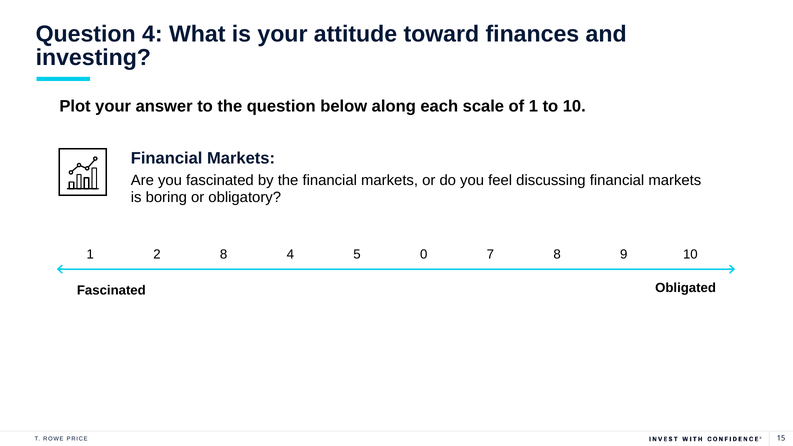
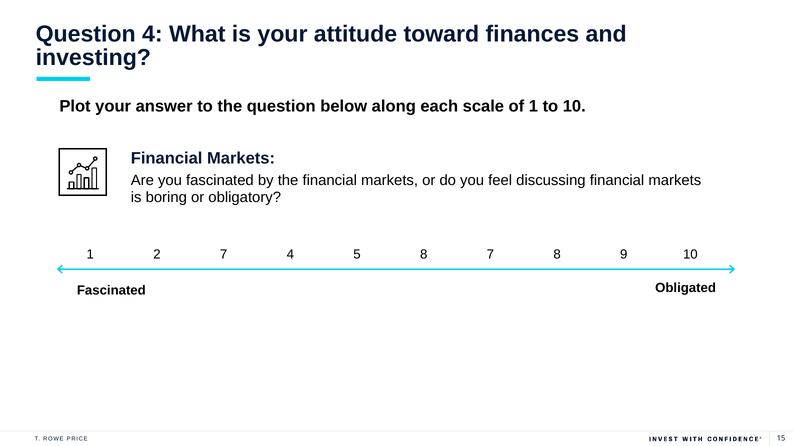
2 8: 8 -> 7
5 0: 0 -> 8
